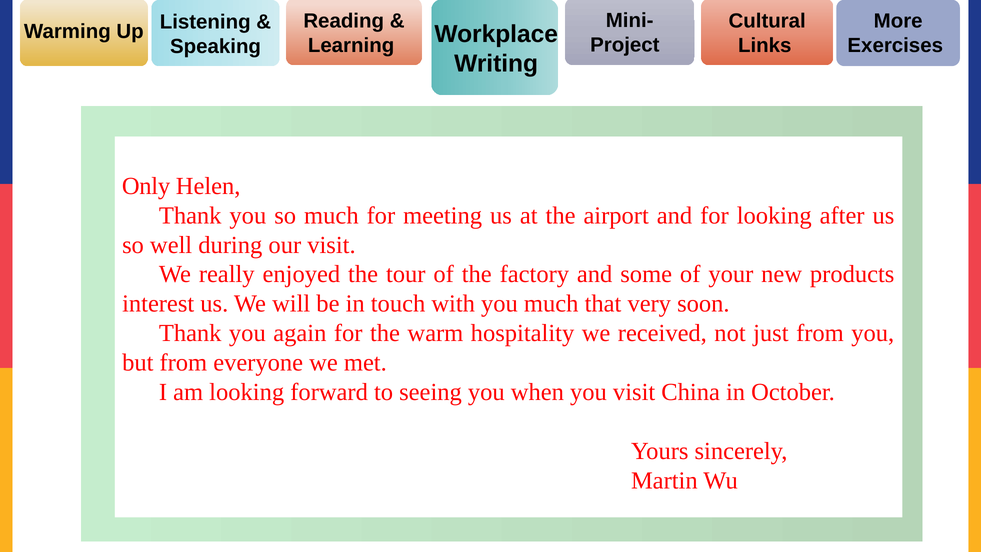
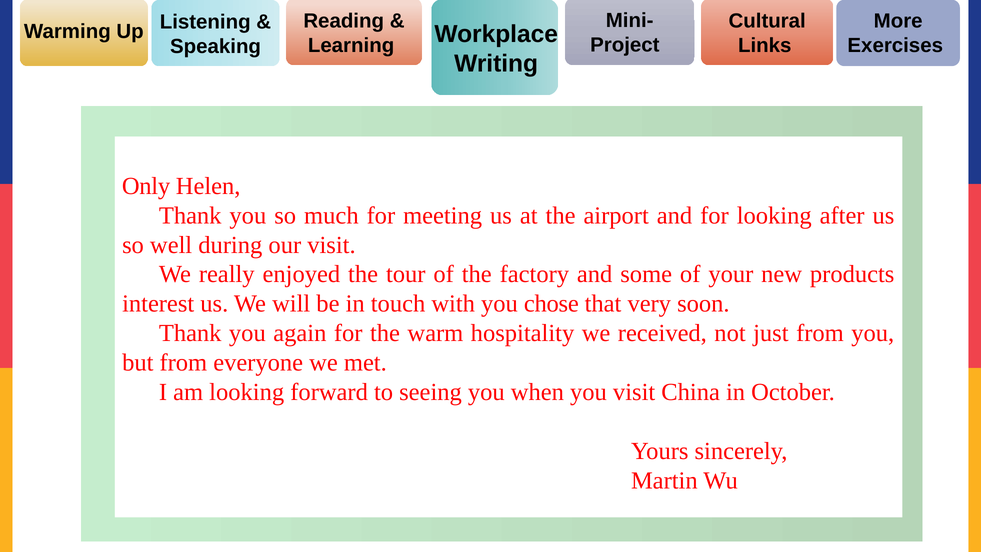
you much: much -> chose
